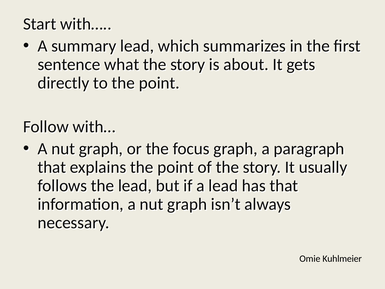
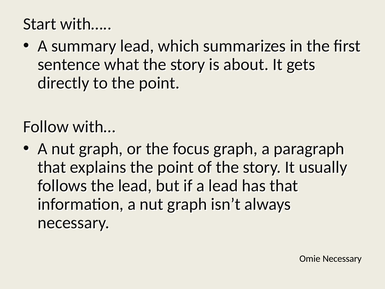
Omie Kuhlmeier: Kuhlmeier -> Necessary
